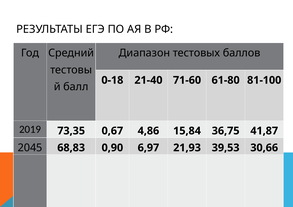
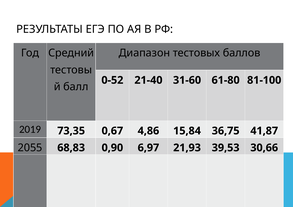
0-18: 0-18 -> 0-52
71-60: 71-60 -> 31-60
2045: 2045 -> 2055
